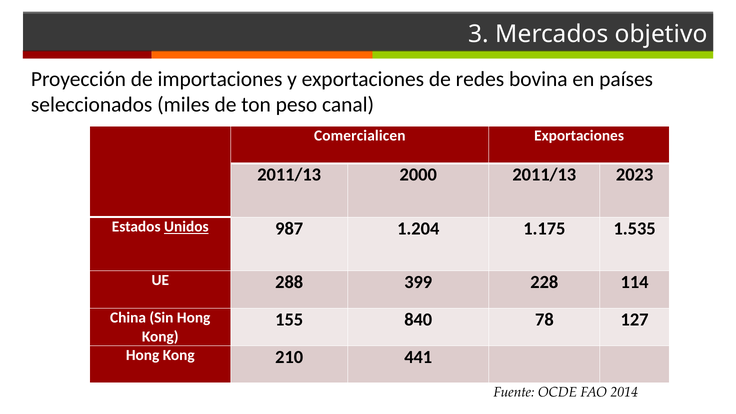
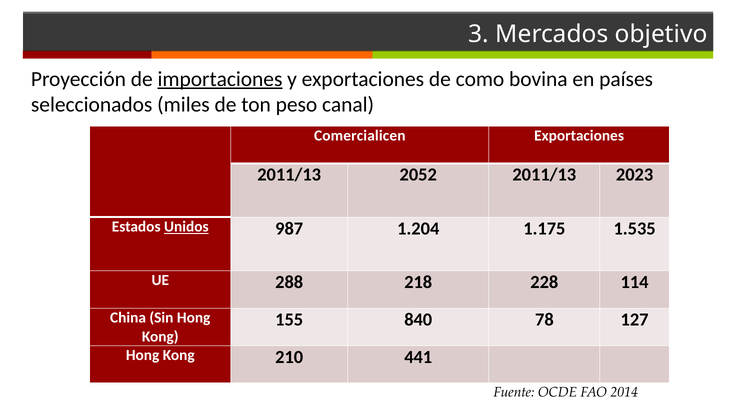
importaciones underline: none -> present
redes: redes -> como
2000: 2000 -> 2052
399: 399 -> 218
